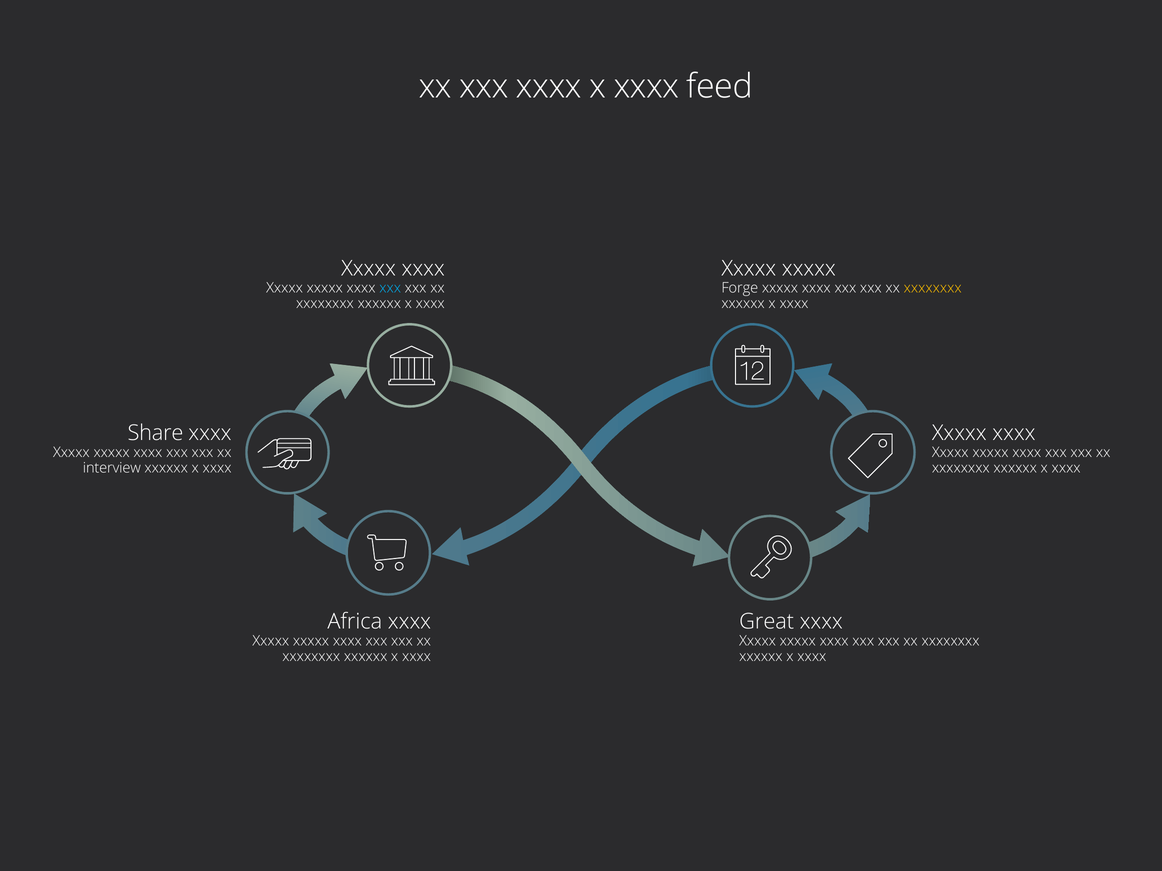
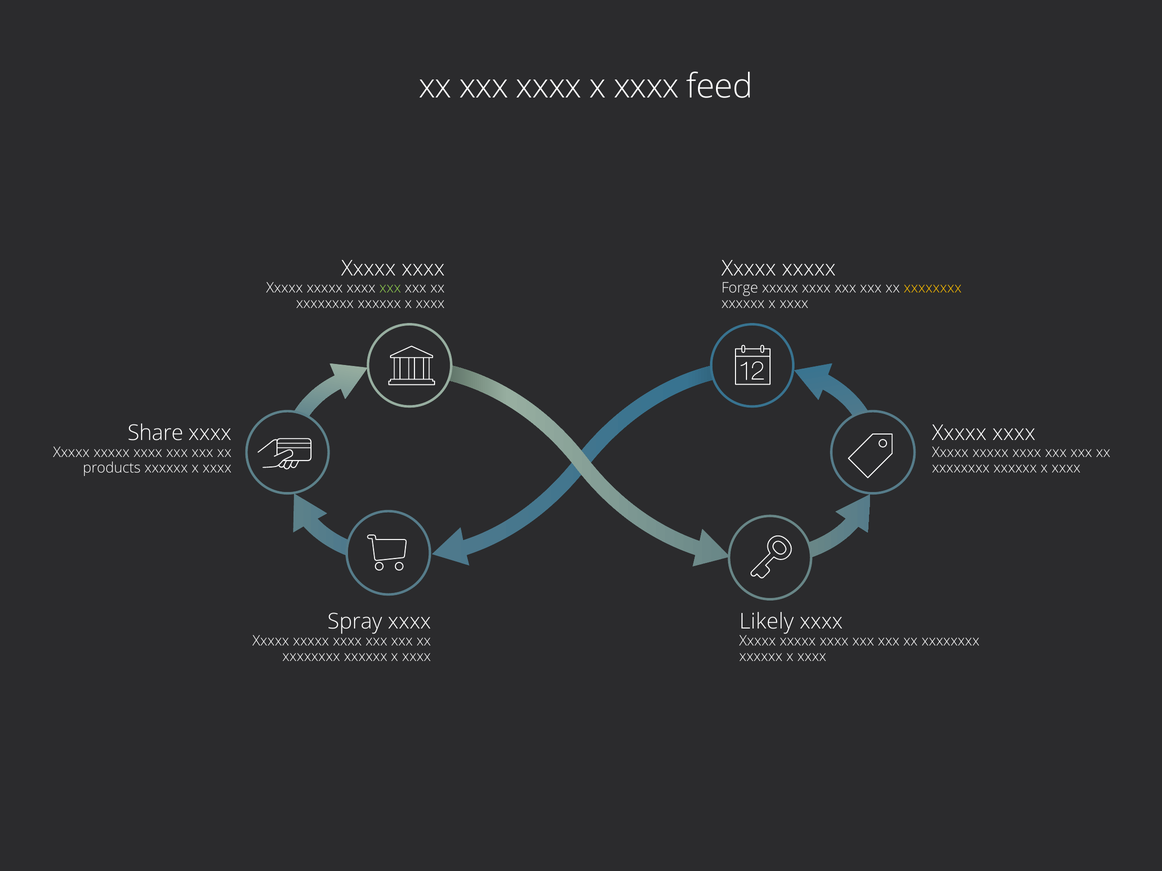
xxx at (390, 288) colour: light blue -> light green
interview: interview -> products
Africa: Africa -> Spray
Great: Great -> Likely
